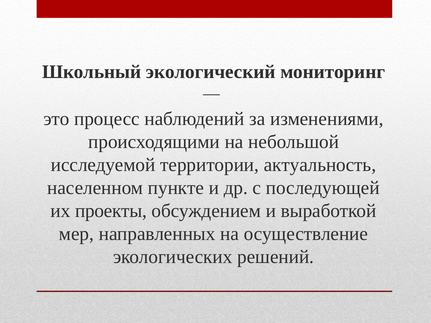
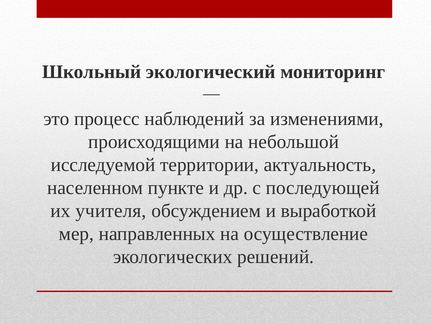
проекты: проекты -> учителя
